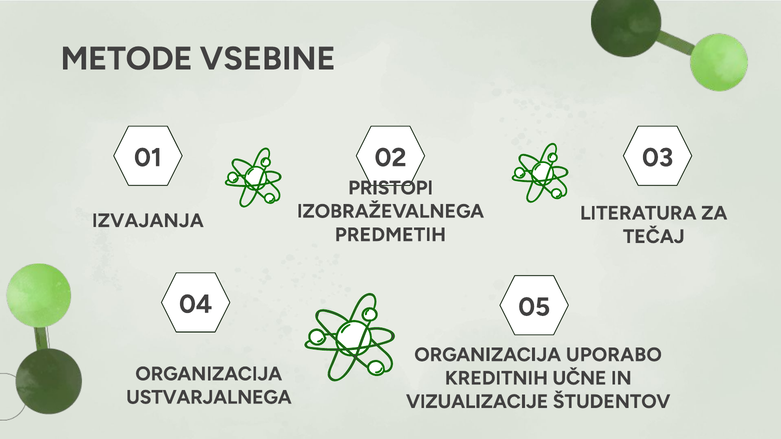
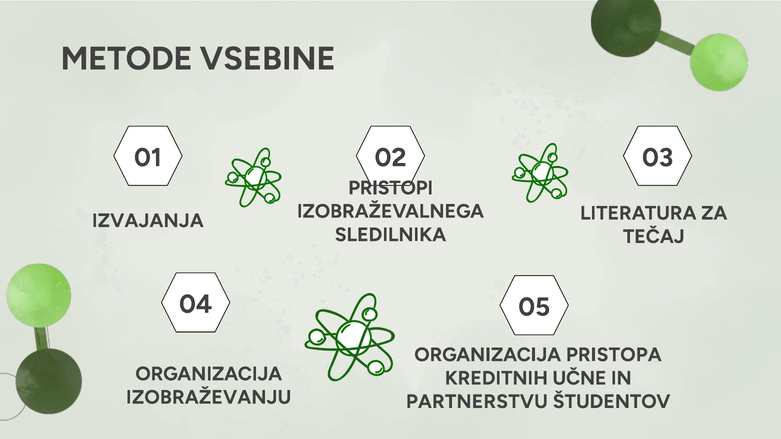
PREDMETIH: PREDMETIH -> SLEDILNIKA
UPORABO: UPORABO -> PRISTOPA
USTVARJALNEGA: USTVARJALNEGA -> IZOBRAŽEVANJU
VIZUALIZACIJE: VIZUALIZACIJE -> PARTNERSTVU
